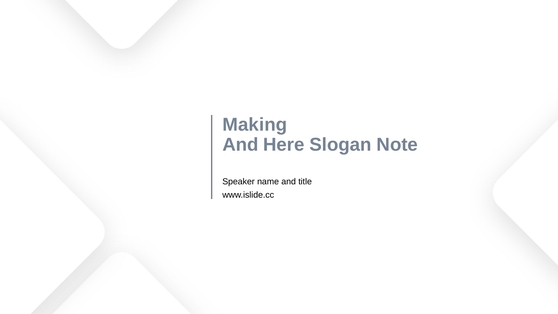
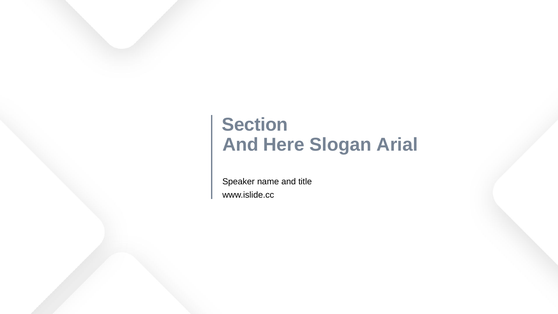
Making: Making -> Section
Note: Note -> Arial
